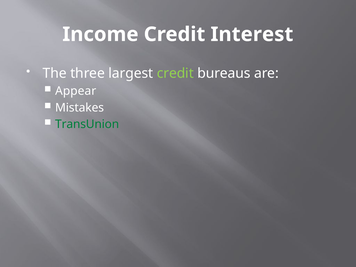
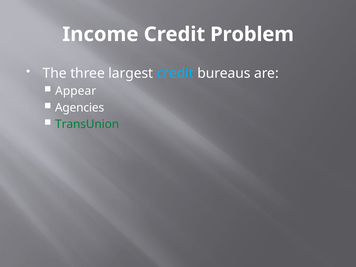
Interest: Interest -> Problem
credit at (175, 73) colour: light green -> light blue
Mistakes: Mistakes -> Agencies
